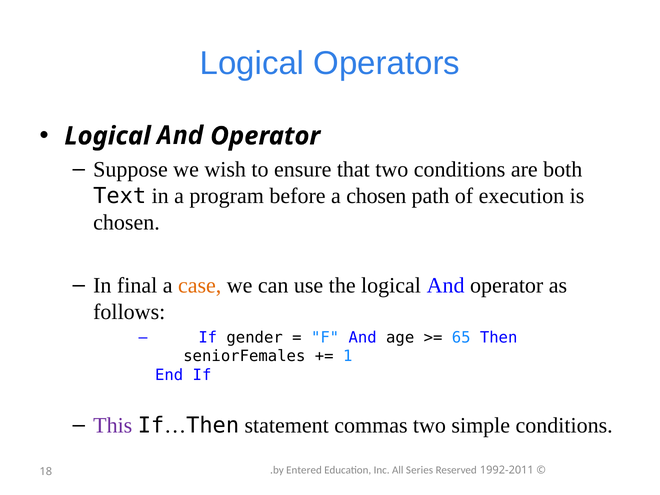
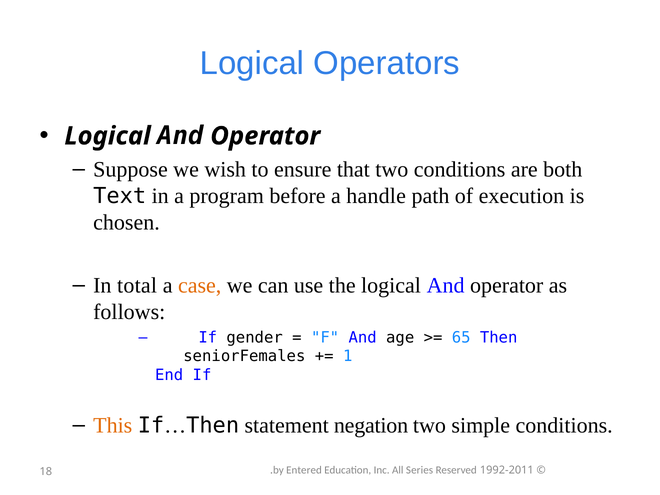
a chosen: chosen -> handle
final: final -> total
This colour: purple -> orange
commas: commas -> negation
